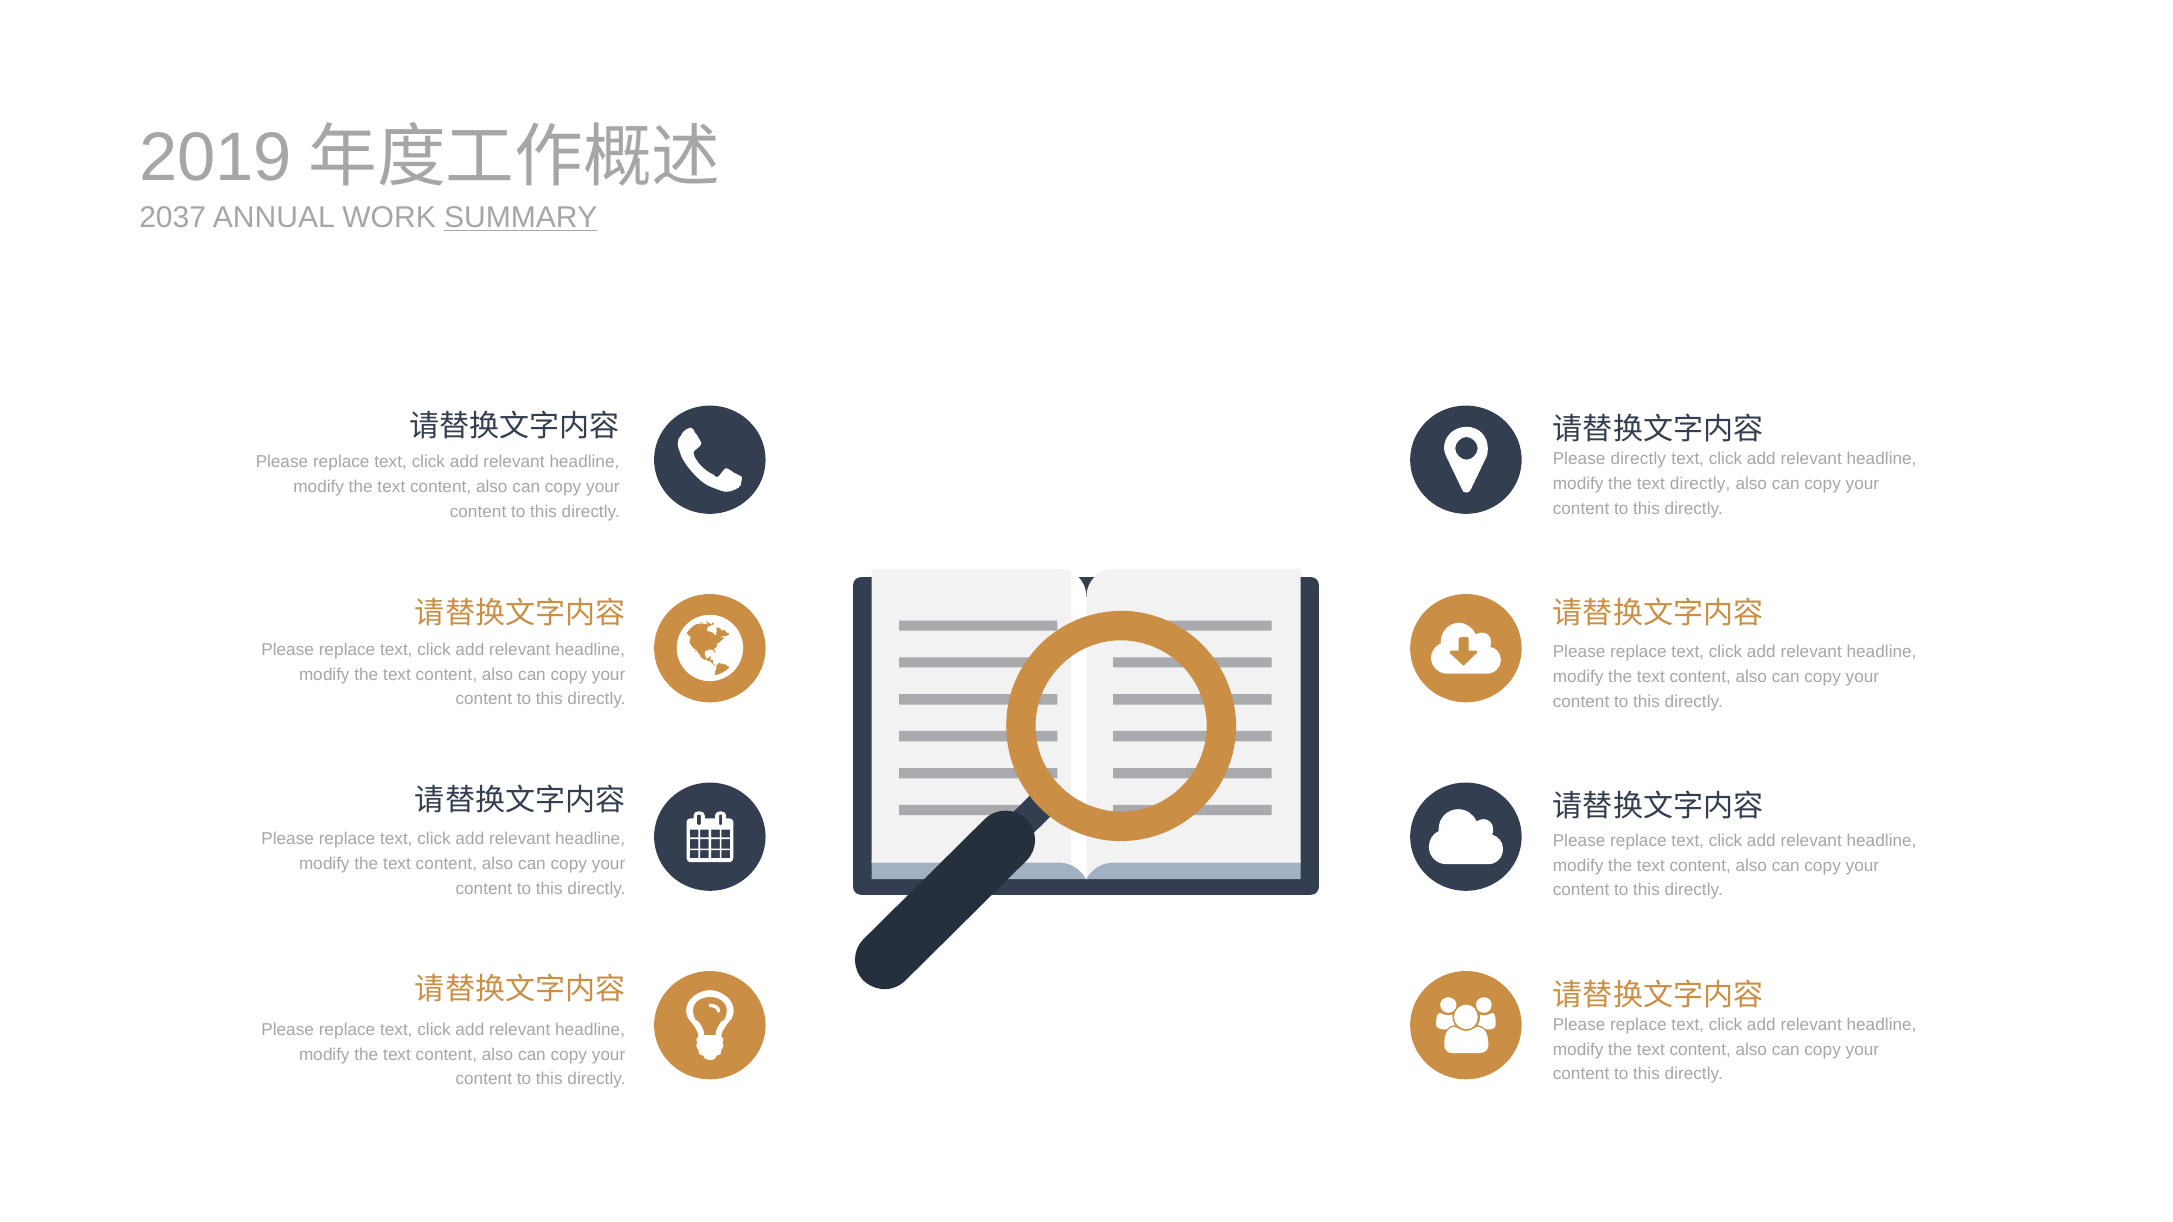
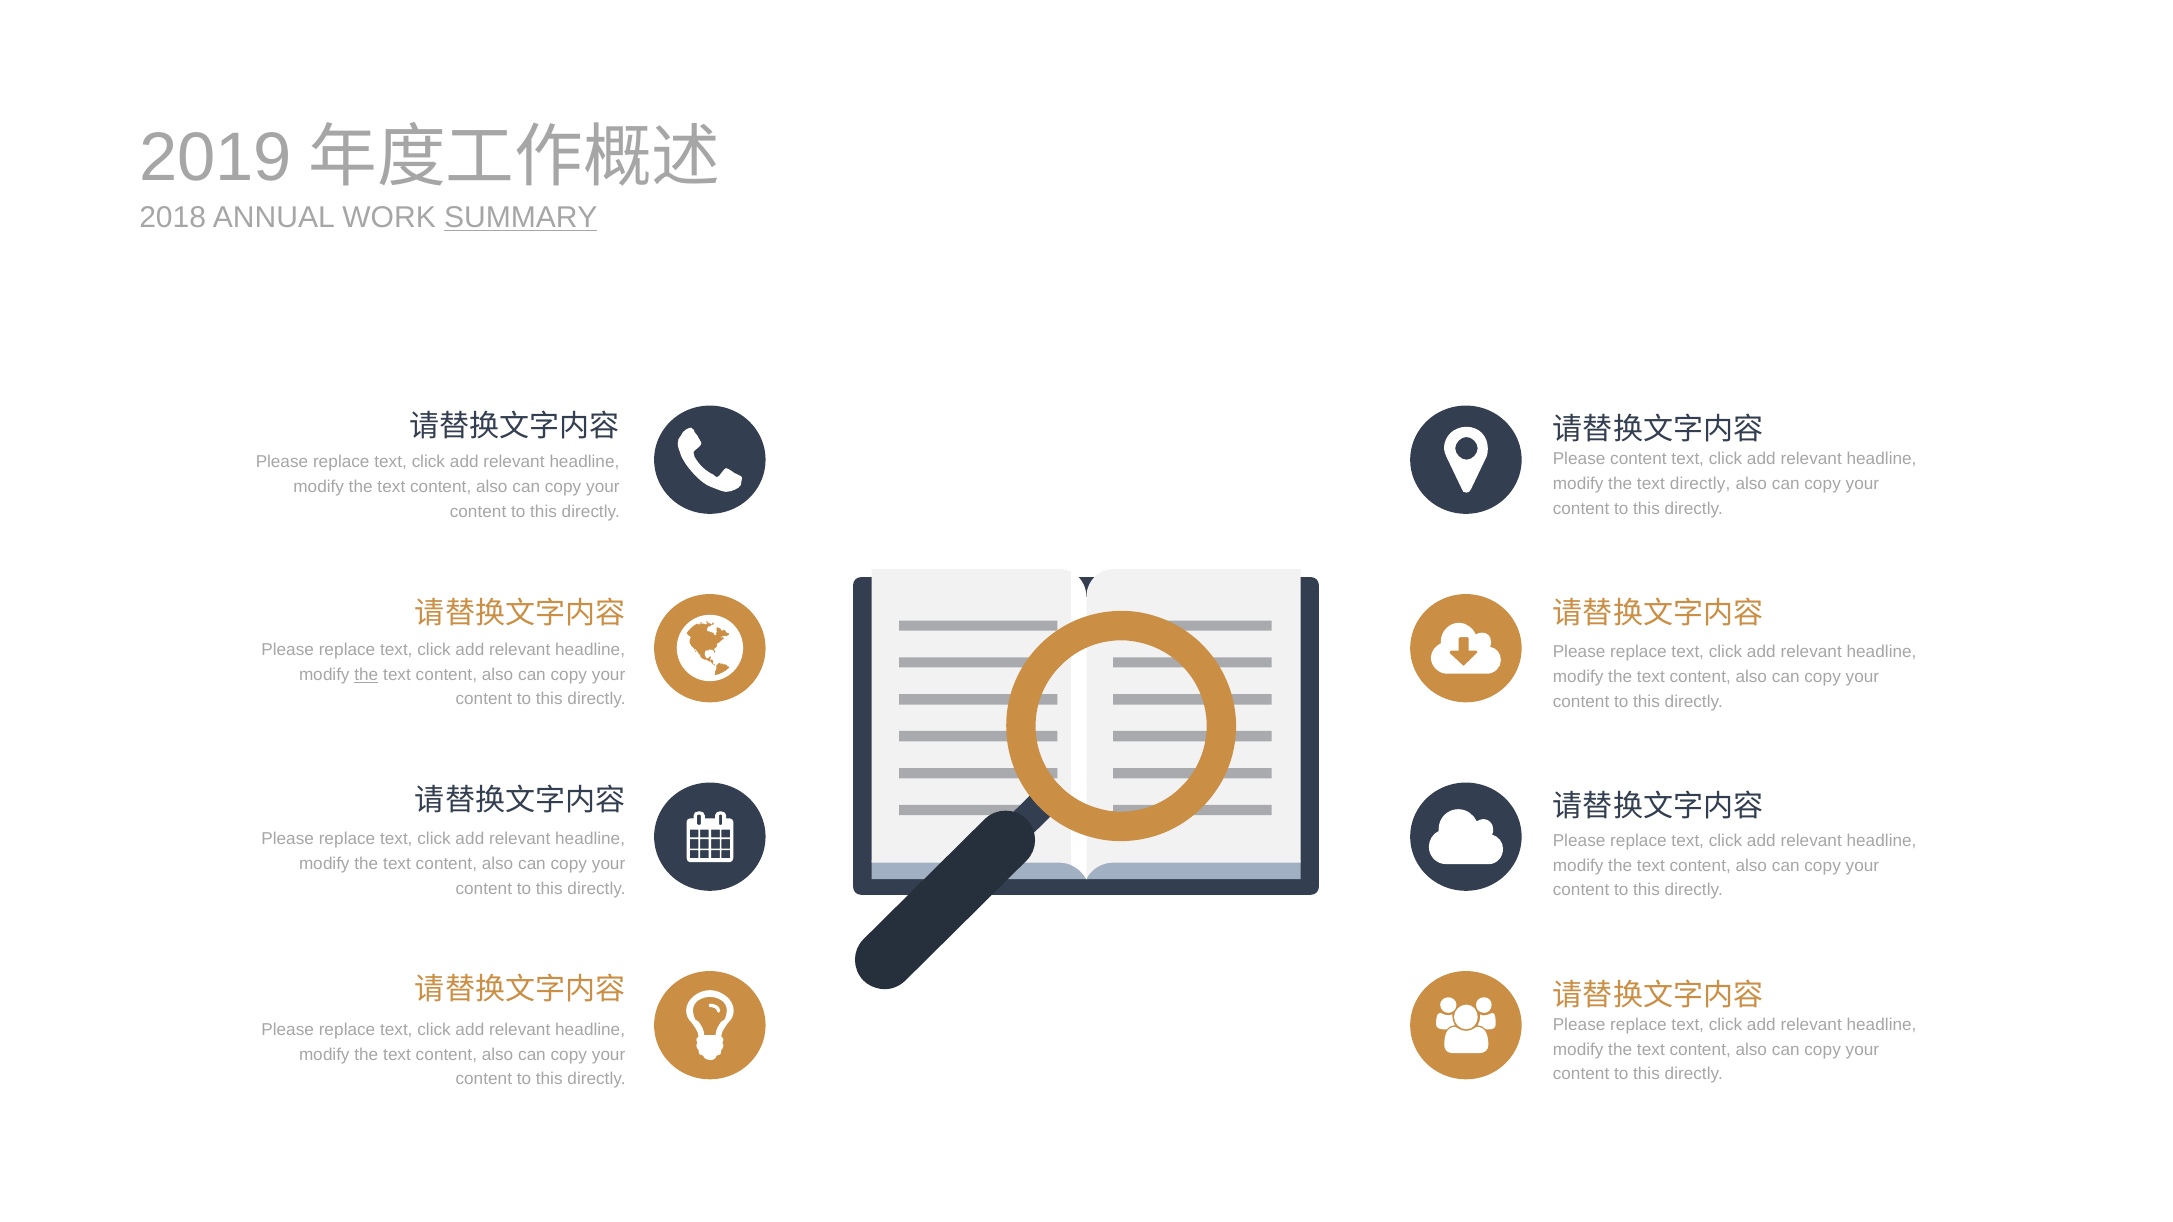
2037: 2037 -> 2018
Please directly: directly -> content
the at (366, 675) underline: none -> present
